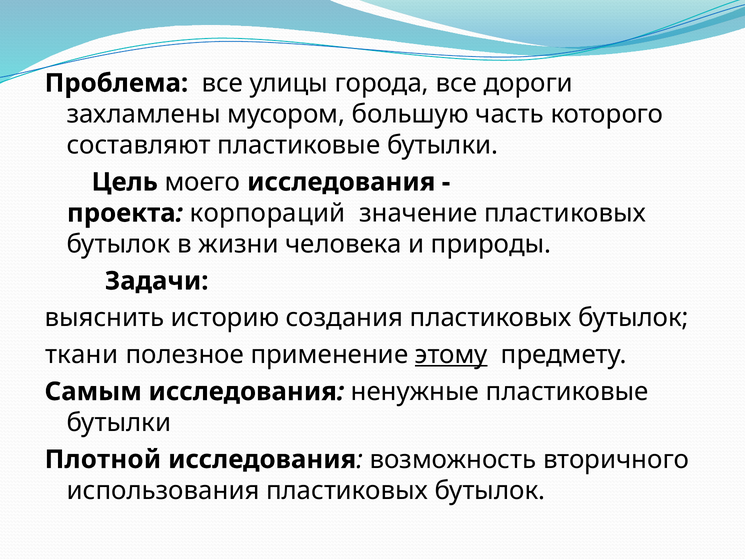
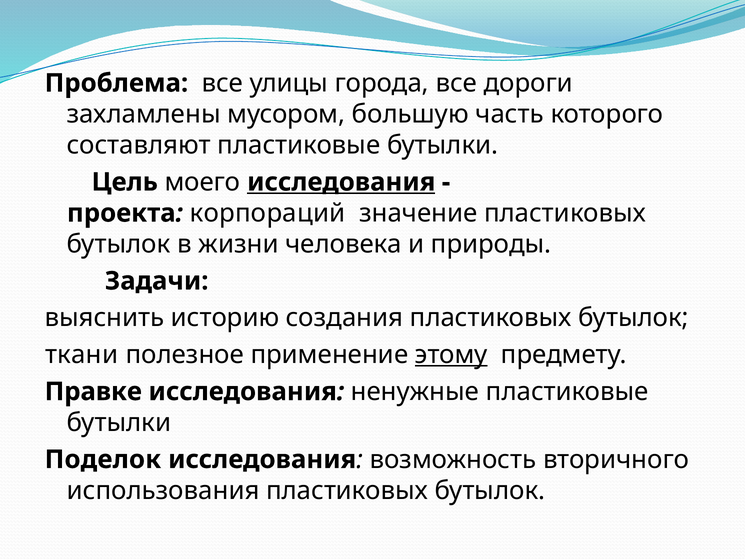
исследования at (341, 182) underline: none -> present
Самым: Самым -> Правке
Плотной: Плотной -> Поделок
